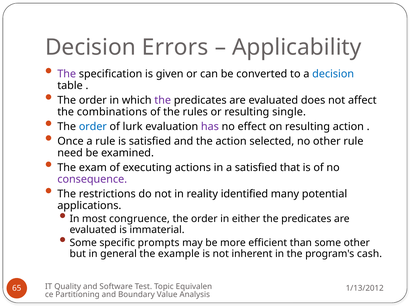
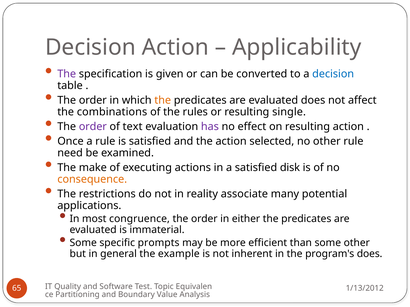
Decision Errors: Errors -> Action
the at (163, 101) colour: purple -> orange
order at (93, 127) colour: blue -> purple
lurk: lurk -> text
exam: exam -> make
that: that -> disk
consequence colour: purple -> orange
identified: identified -> associate
program's cash: cash -> does
